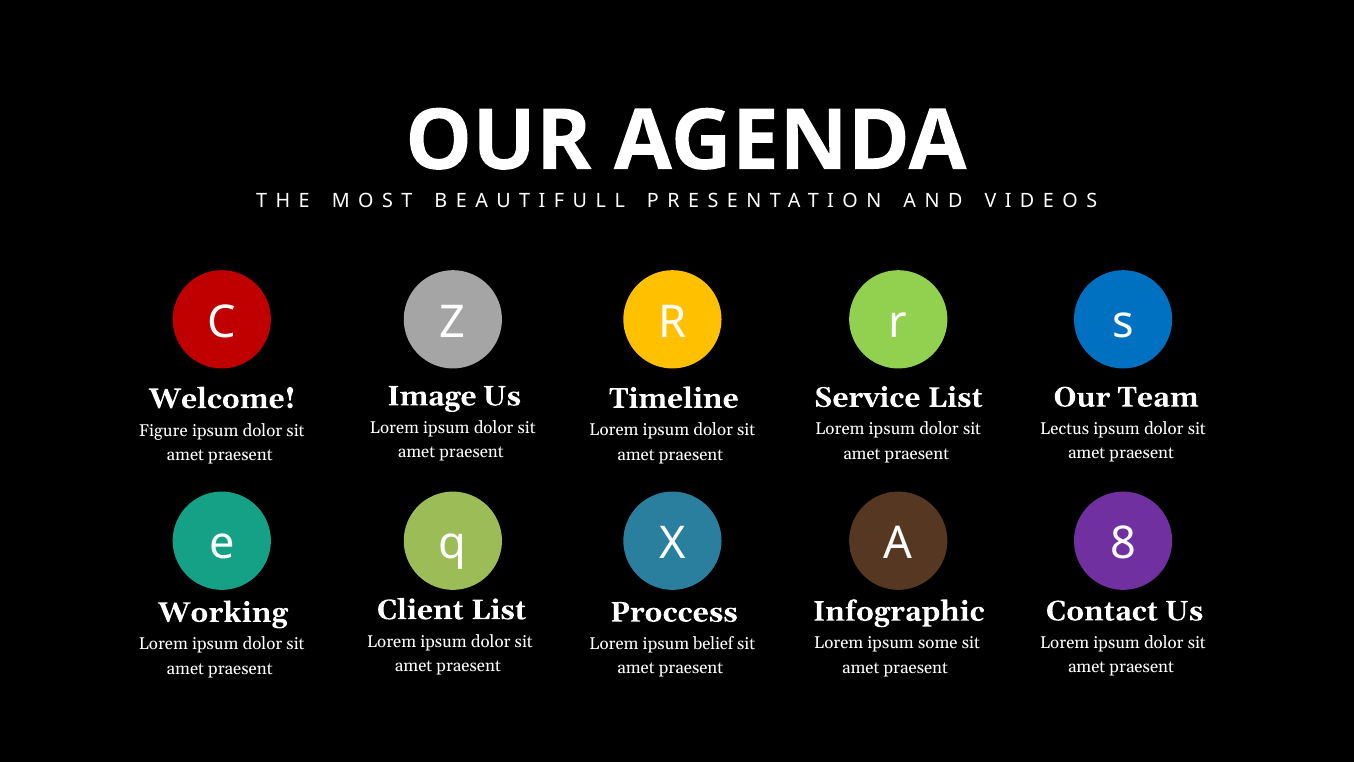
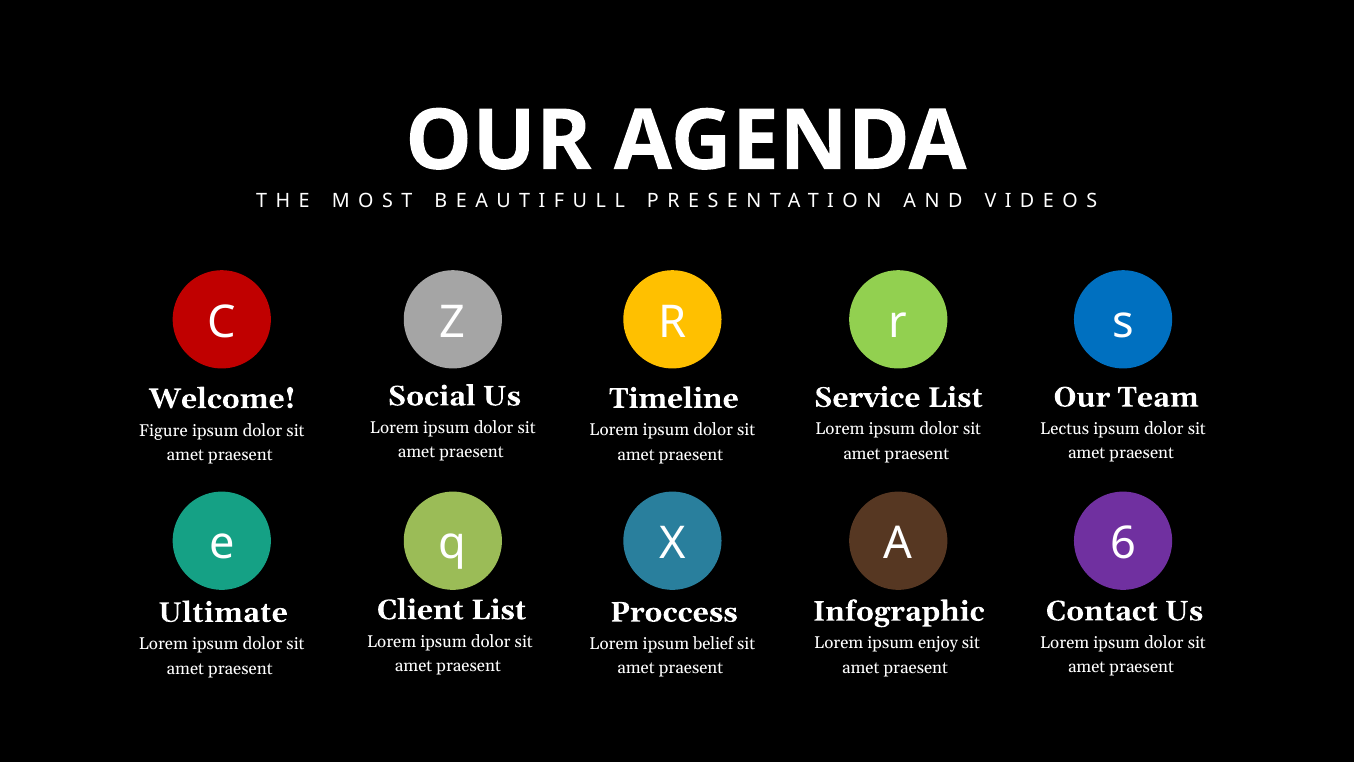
Image: Image -> Social
8: 8 -> 6
Working: Working -> Ultimate
some: some -> enjoy
